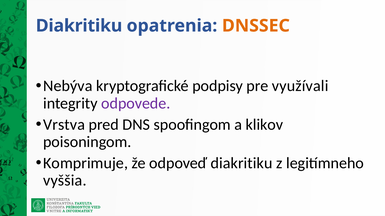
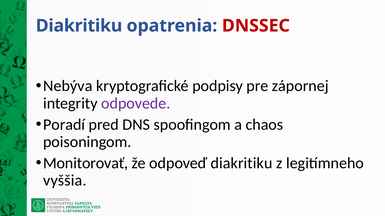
DNSSEC colour: orange -> red
využívali: využívali -> zápornej
Vrstva: Vrstva -> Poradí
klikov: klikov -> chaos
Komprimuje: Komprimuje -> Monitorovať
